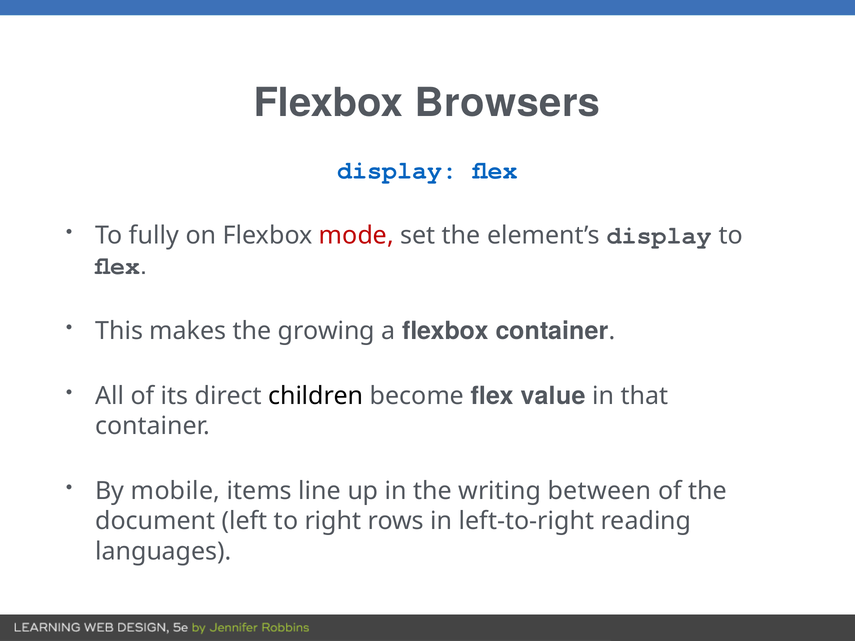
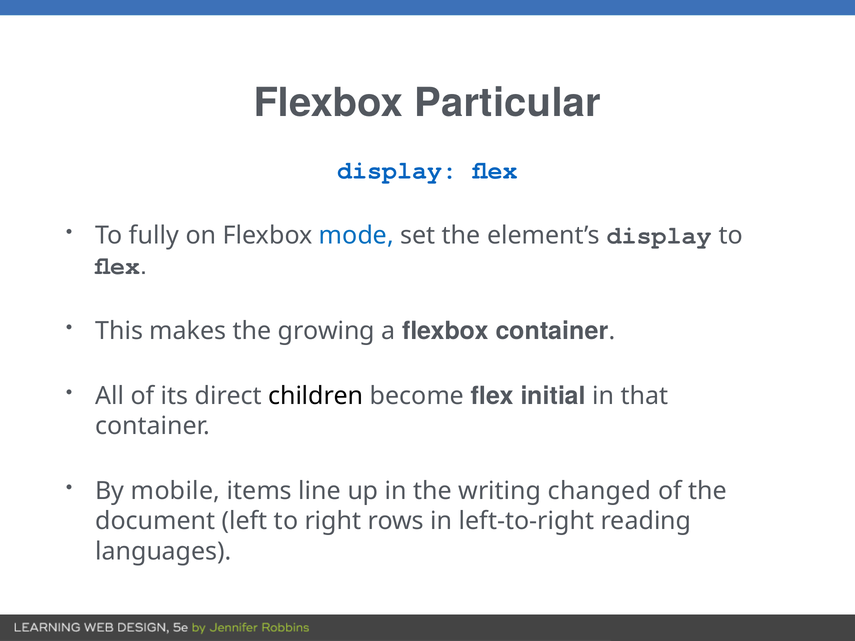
Browsers: Browsers -> Particular
mode colour: red -> blue
value: value -> initial
between: between -> changed
